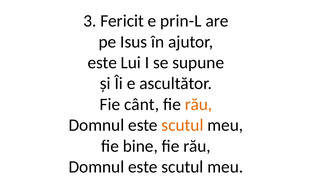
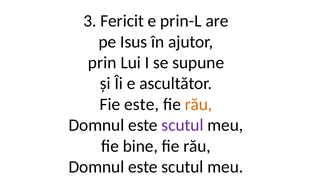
este at (102, 62): este -> prin
Fie cânt: cânt -> este
scutul at (182, 125) colour: orange -> purple
